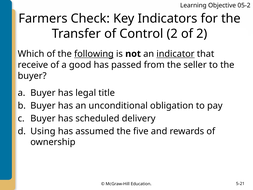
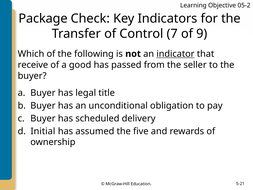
Farmers: Farmers -> Package
Control 2: 2 -> 7
of 2: 2 -> 9
following underline: present -> none
Using: Using -> Initial
